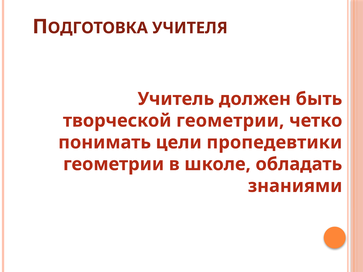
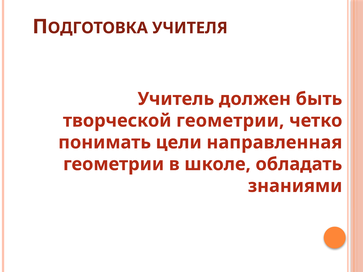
пропедевтики: пропедевтики -> направленная
